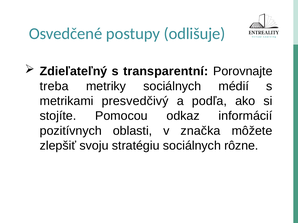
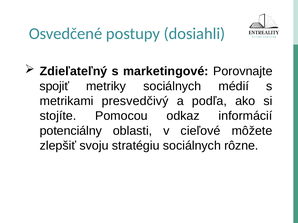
odlišuje: odlišuje -> dosiahli
transparentní: transparentní -> marketingové
treba: treba -> spojiť
pozitívnych: pozitívnych -> potenciálny
značka: značka -> cieľové
